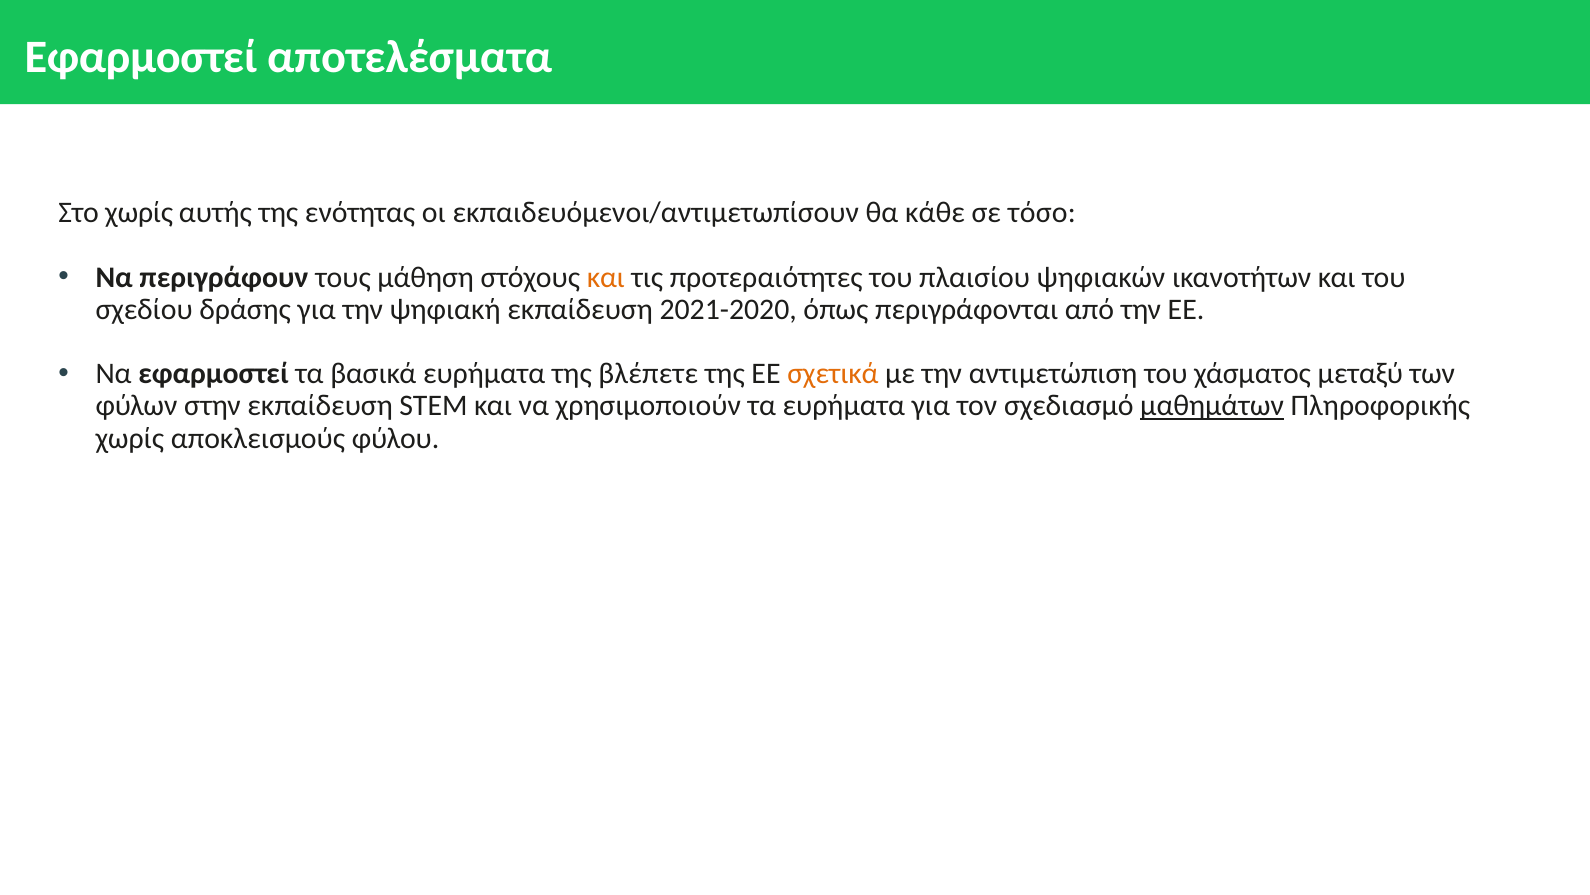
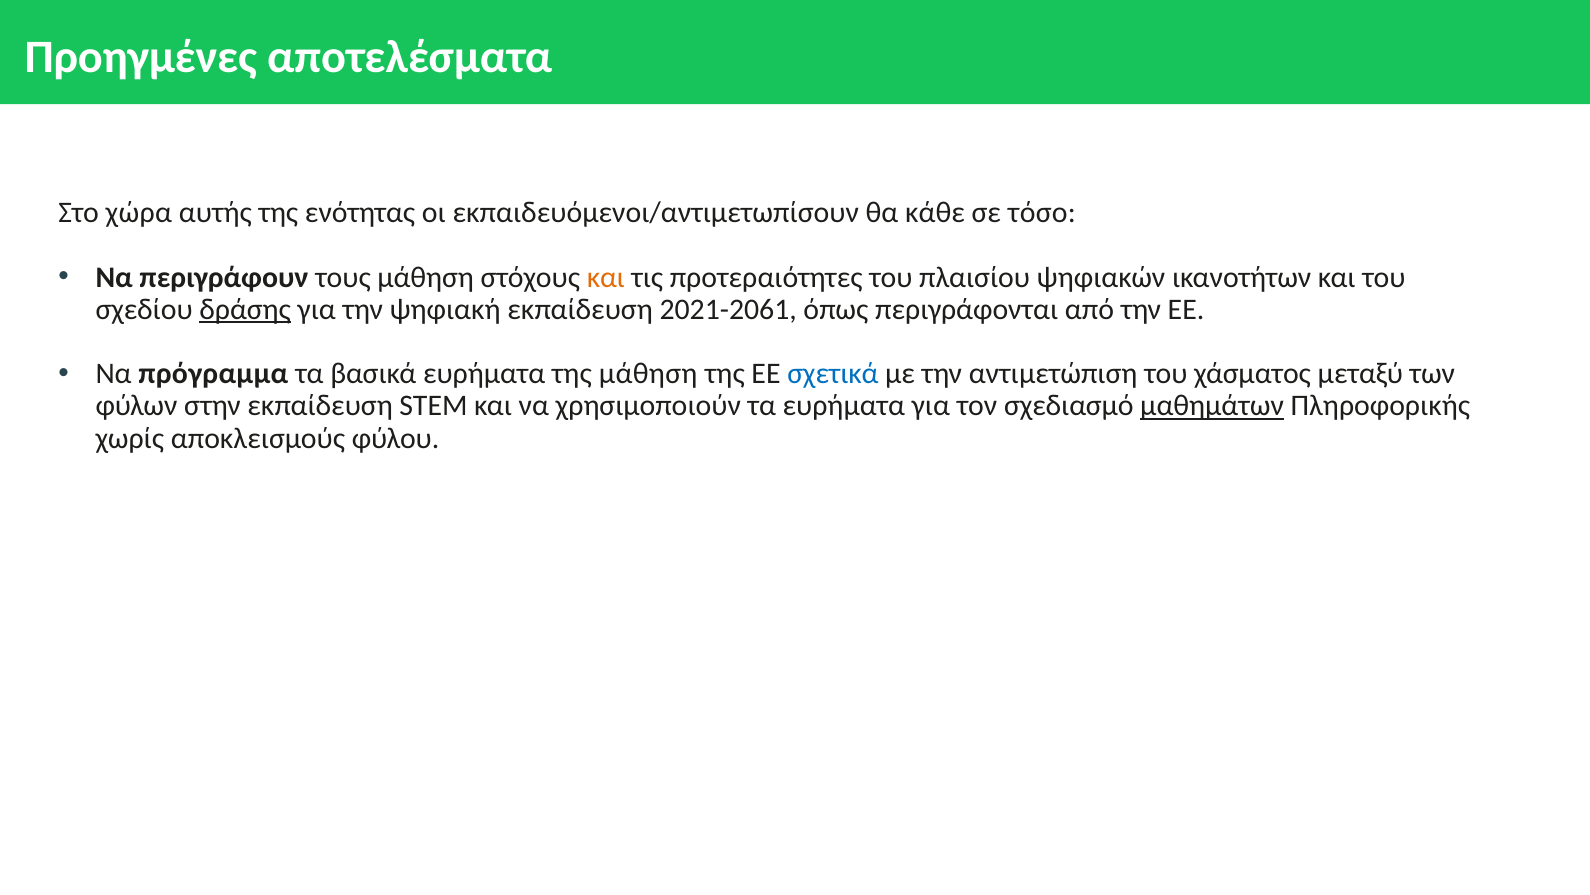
Εφαρμοστεί at (141, 57): Εφαρμοστεί -> Προηγμένες
Στο χωρίς: χωρίς -> χώρα
δράσης underline: none -> present
2021-2020: 2021-2020 -> 2021-2061
Να εφαρμοστεί: εφαρμοστεί -> πρόγραμμα
της βλέπετε: βλέπετε -> μάθηση
σχετικά colour: orange -> blue
